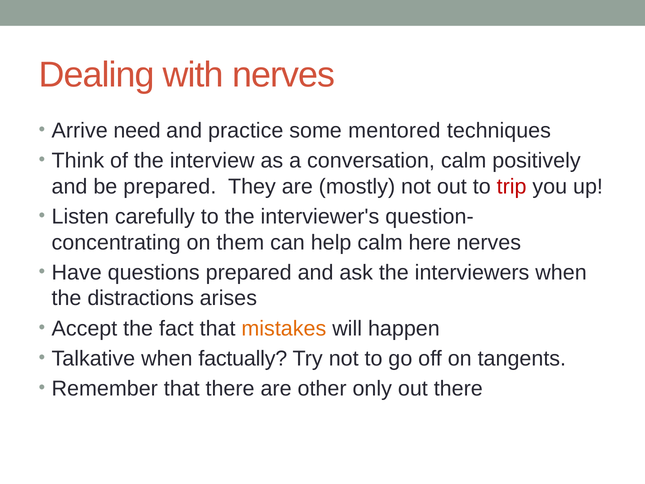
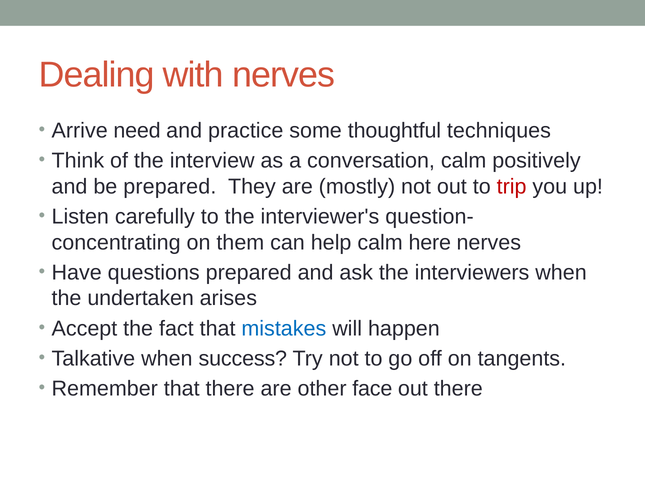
mentored: mentored -> thoughtful
distractions: distractions -> undertaken
mistakes colour: orange -> blue
factually: factually -> success
only: only -> face
